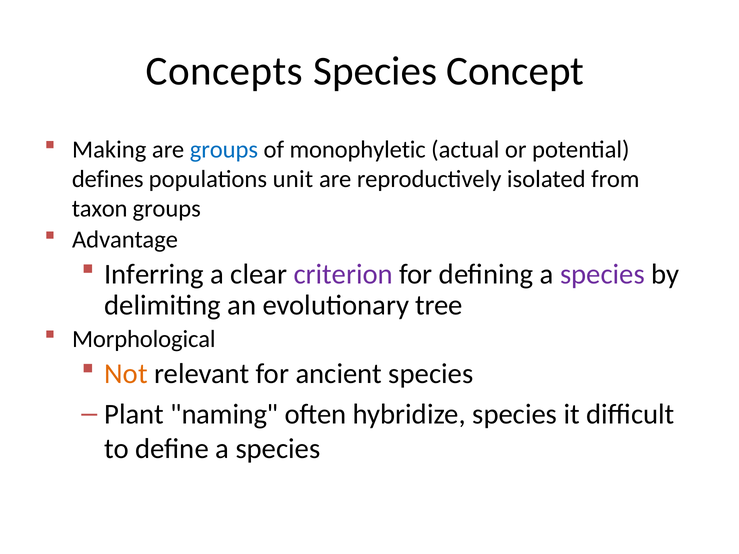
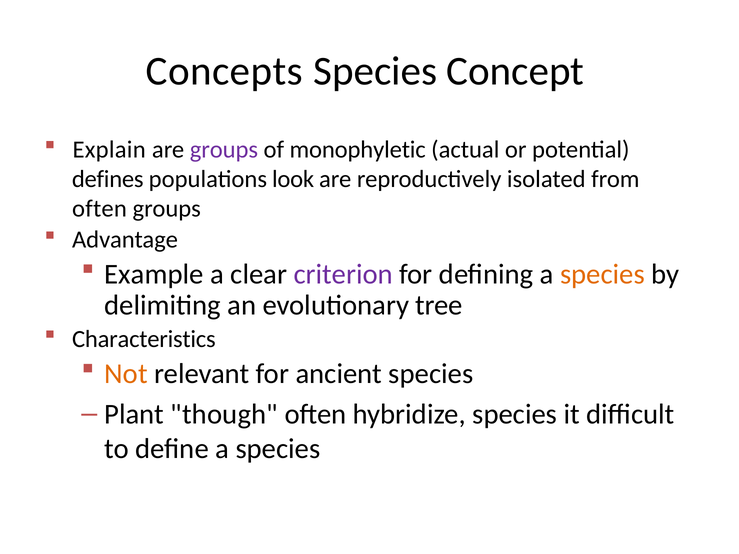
Making: Making -> Explain
groups at (224, 150) colour: blue -> purple
unit: unit -> look
taxon at (100, 209): taxon -> often
Inferring: Inferring -> Example
species at (602, 274) colour: purple -> orange
Morphological: Morphological -> Characteristics
naming: naming -> though
